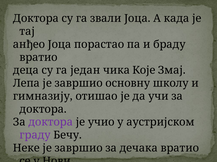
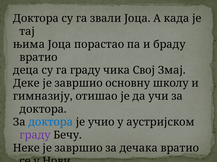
анђео: анђео -> њима
га један: један -> граду
Које: Које -> Свој
Лепа: Лепа -> Деке
доктора at (51, 123) colour: purple -> blue
